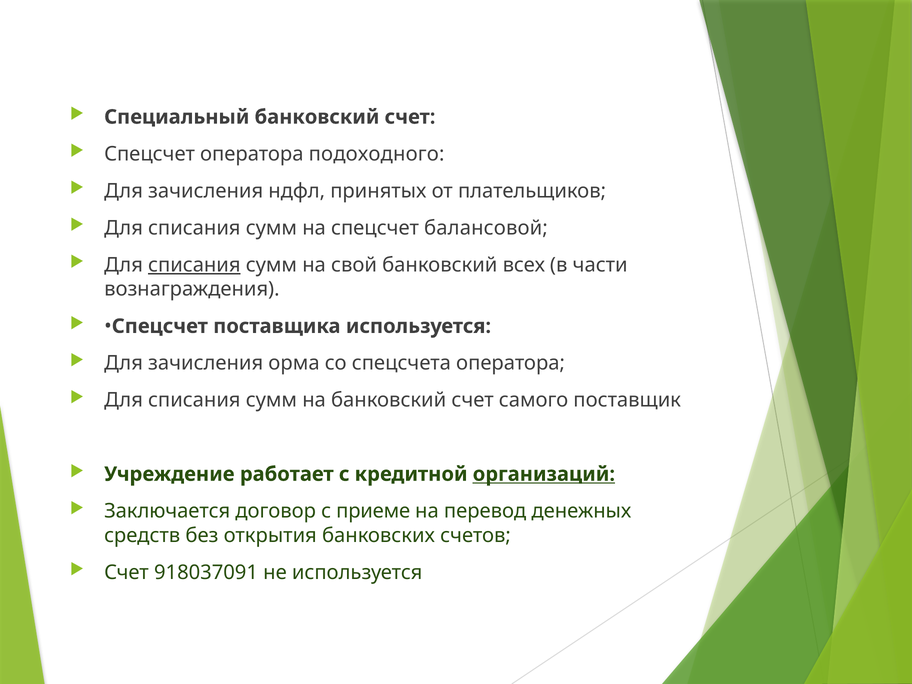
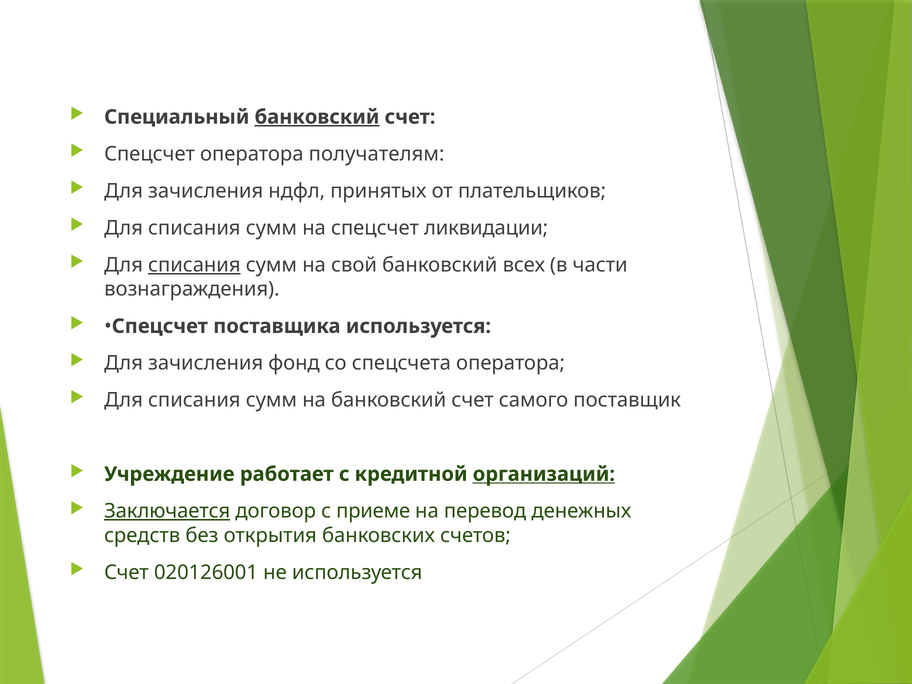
банковский at (317, 117) underline: none -> present
подоходного: подоходного -> получателям
балансовой: балансовой -> ликвидации
орма: орма -> фонд
Заключается underline: none -> present
918037091: 918037091 -> 020126001
